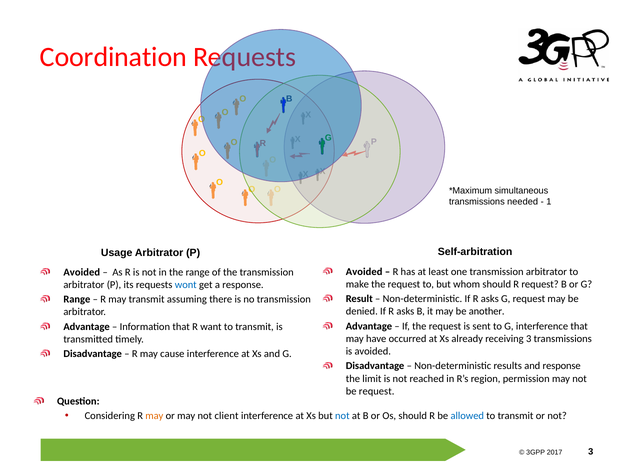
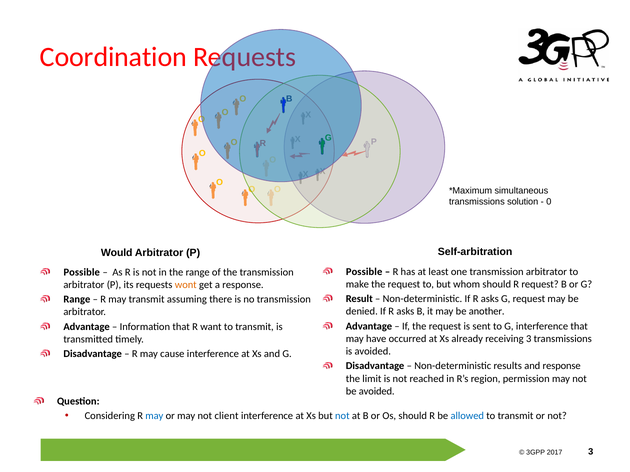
needed: needed -> solution
1: 1 -> 0
Usage: Usage -> Would
Avoided at (364, 272): Avoided -> Possible
Avoided at (82, 272): Avoided -> Possible
wont colour: blue -> orange
be request: request -> avoided
may at (154, 416) colour: orange -> blue
